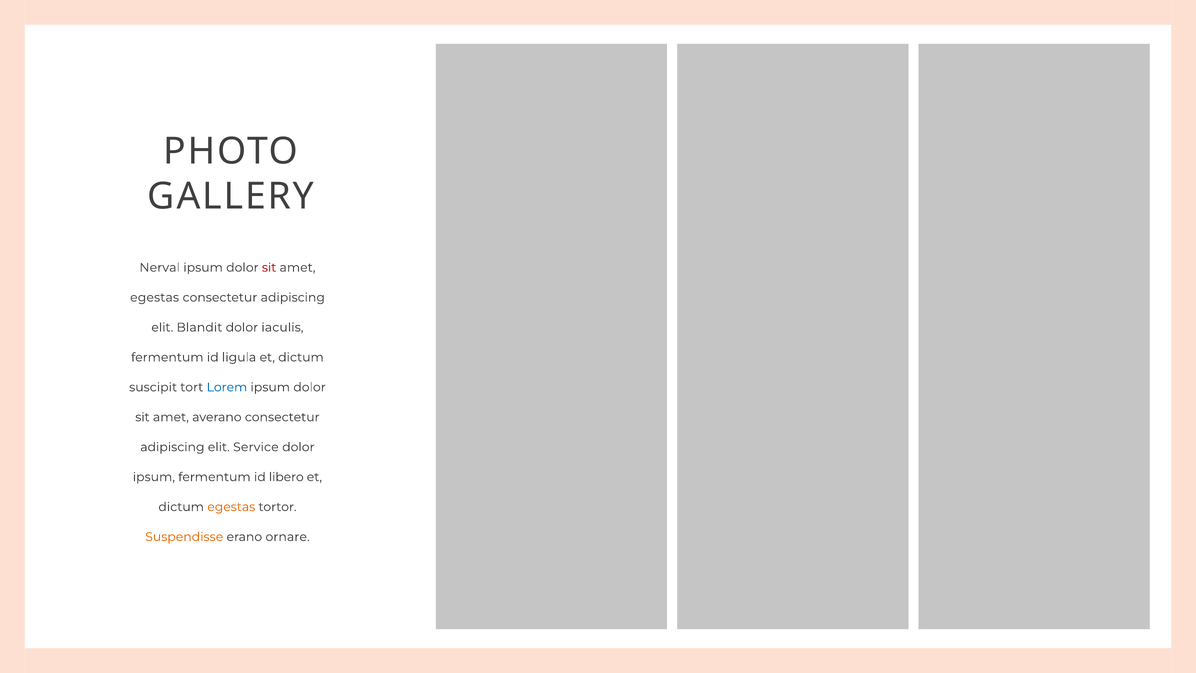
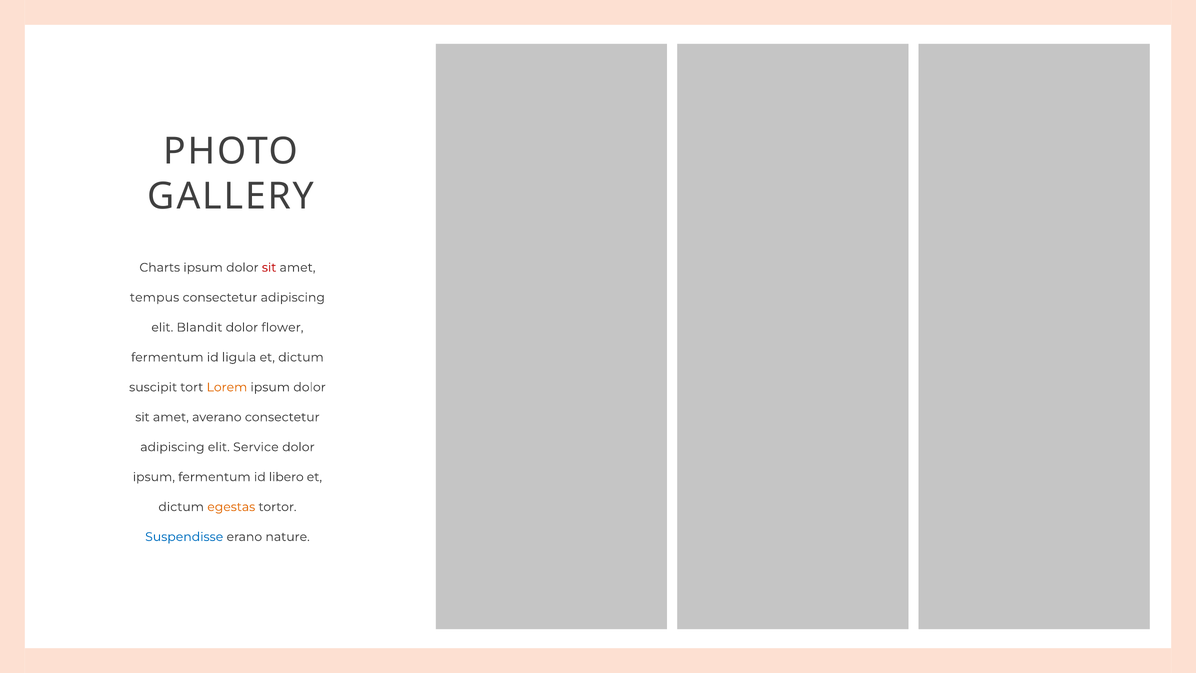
Nerval: Nerval -> Charts
egestas at (155, 297): egestas -> tempus
iaculis: iaculis -> flower
Lorem colour: blue -> orange
Suspendisse colour: orange -> blue
ornare: ornare -> nature
